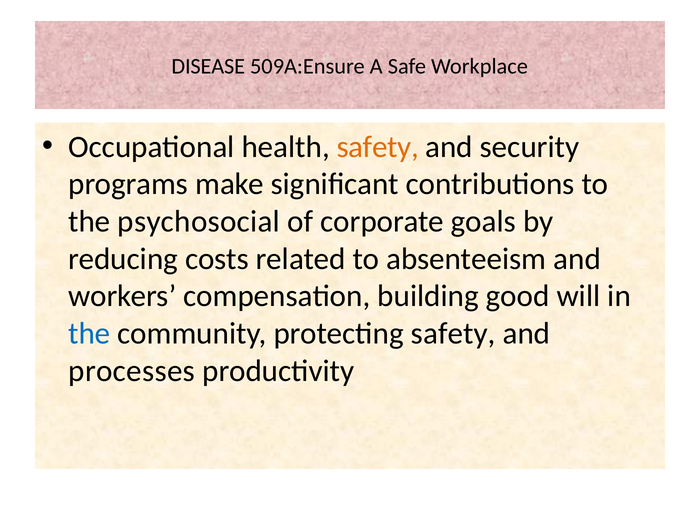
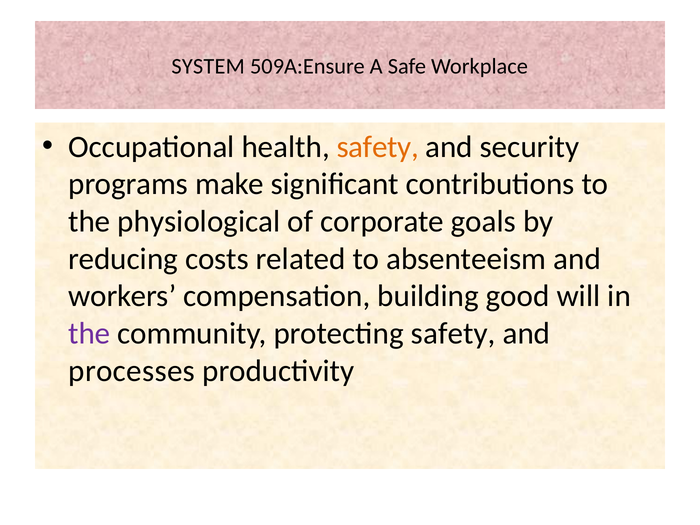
DISEASE: DISEASE -> SYSTEM
psychosocial: psychosocial -> physiological
the at (89, 334) colour: blue -> purple
